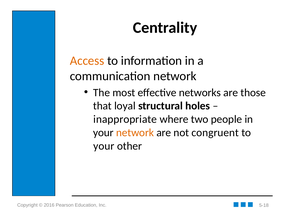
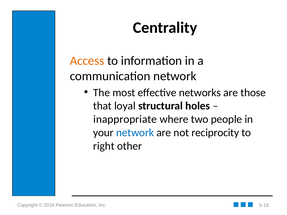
network at (135, 133) colour: orange -> blue
congruent: congruent -> reciprocity
your at (104, 146): your -> right
